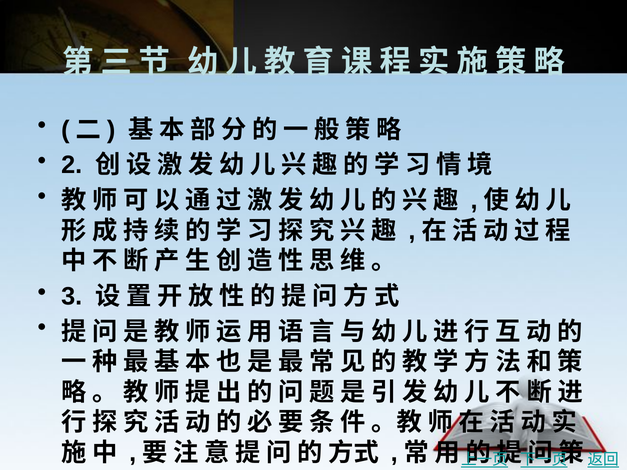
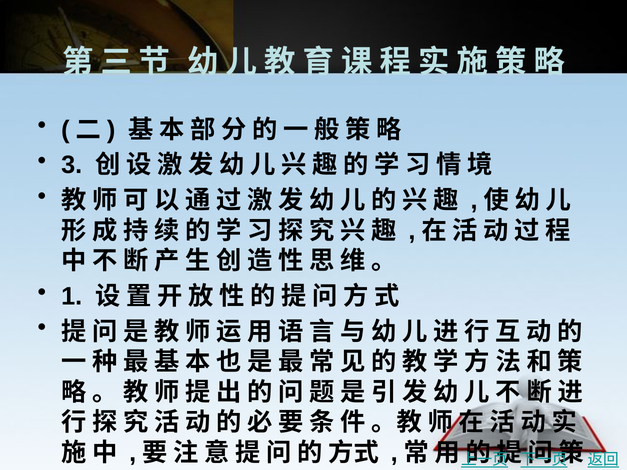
2 at (72, 165): 2 -> 3
3 at (72, 297): 3 -> 1
